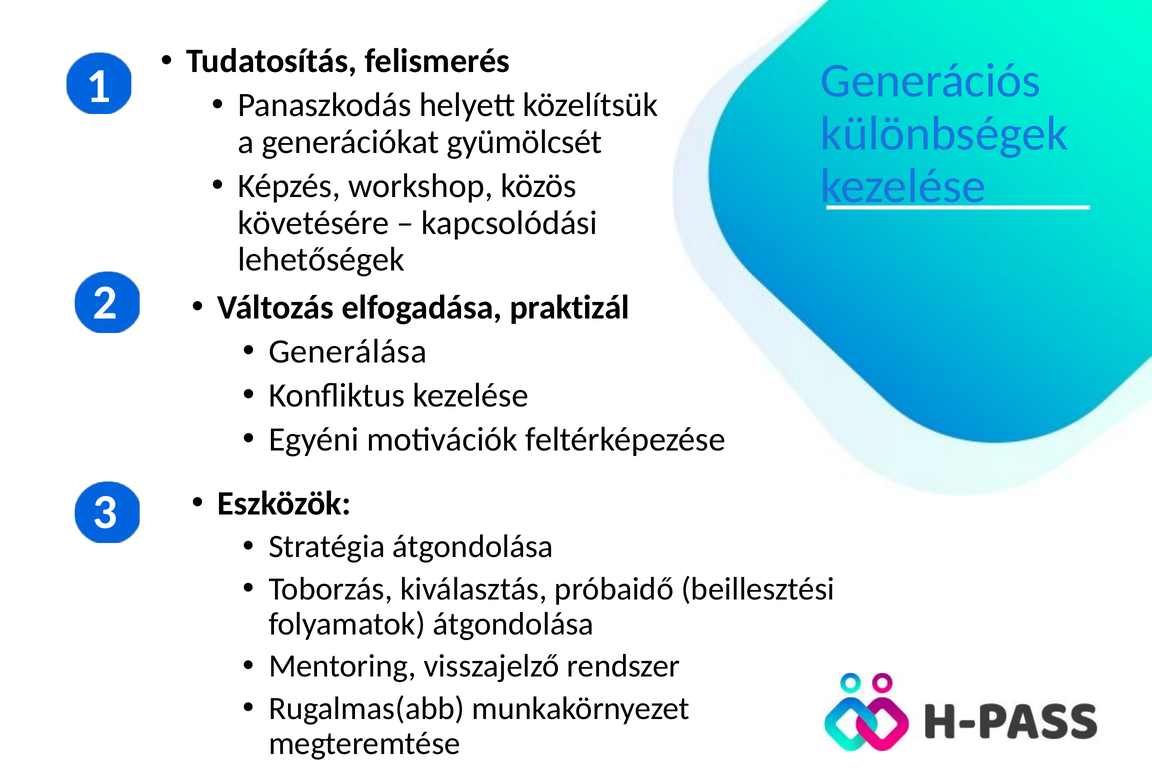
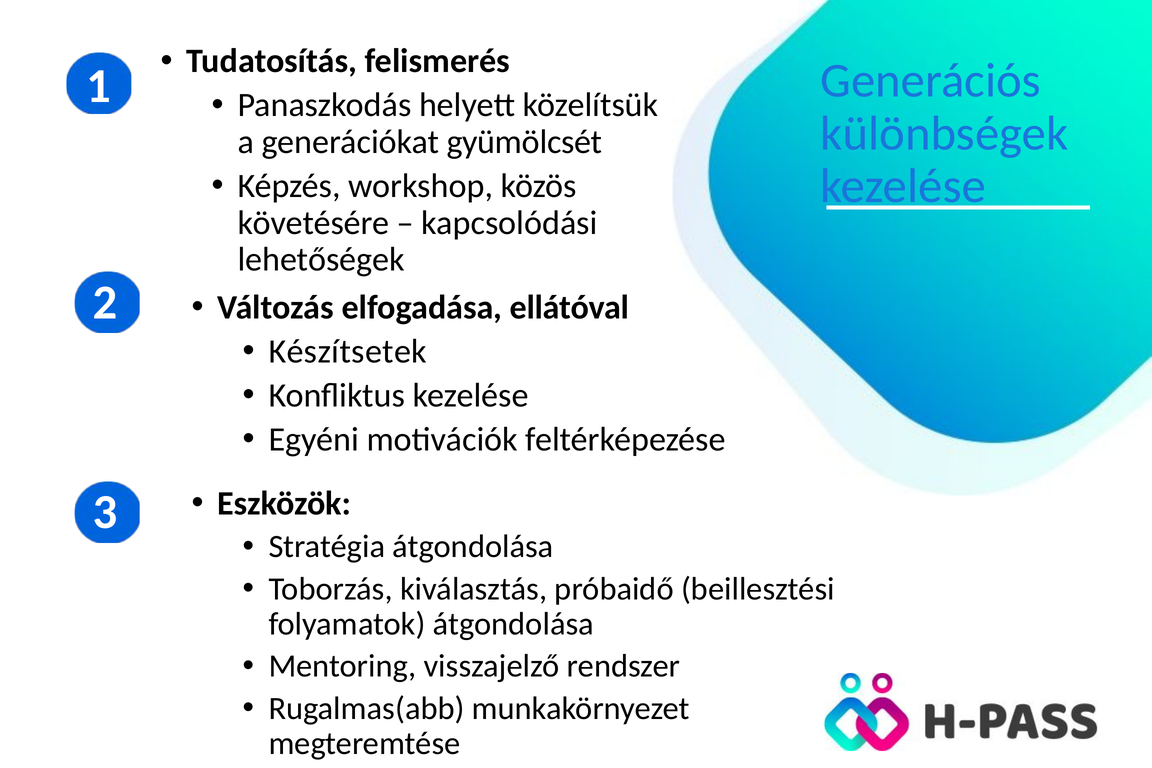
praktizál: praktizál -> ellátóval
Generálása: Generálása -> Készítsetek
